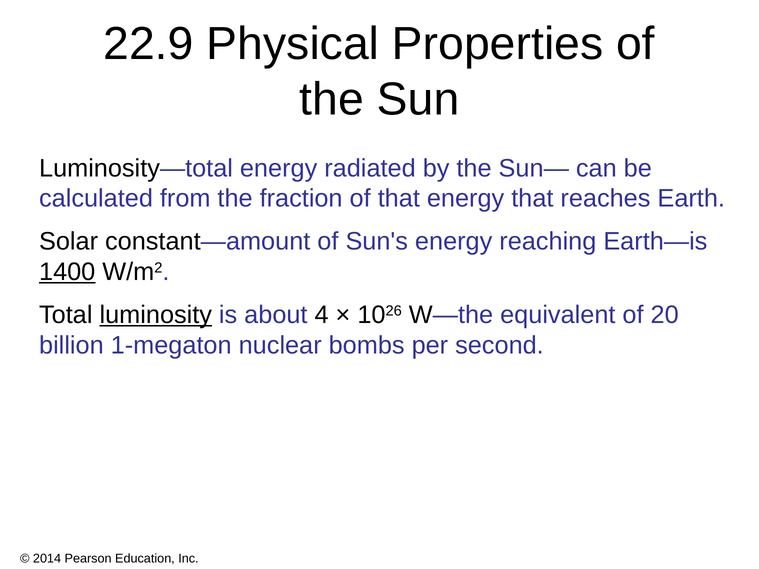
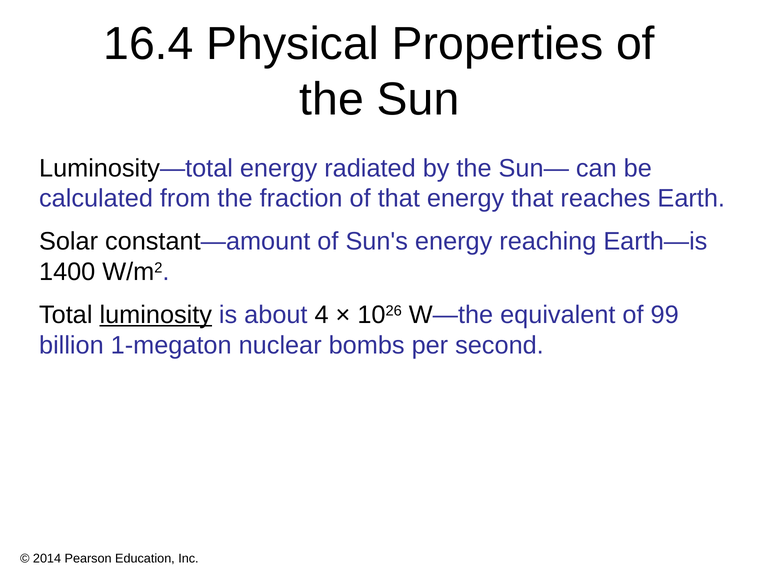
22.9: 22.9 -> 16.4
1400 underline: present -> none
20: 20 -> 99
